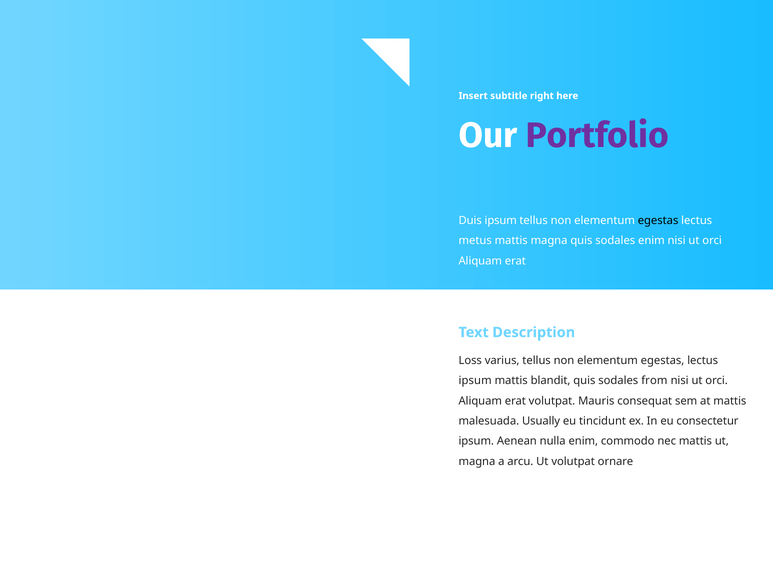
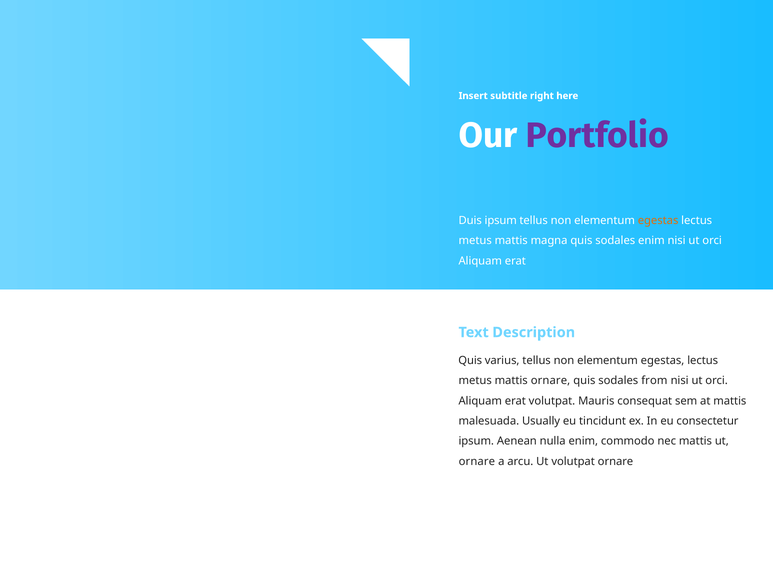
egestas at (658, 221) colour: black -> orange
Loss at (470, 361): Loss -> Quis
ipsum at (475, 381): ipsum -> metus
mattis blandit: blandit -> ornare
magna at (477, 462): magna -> ornare
